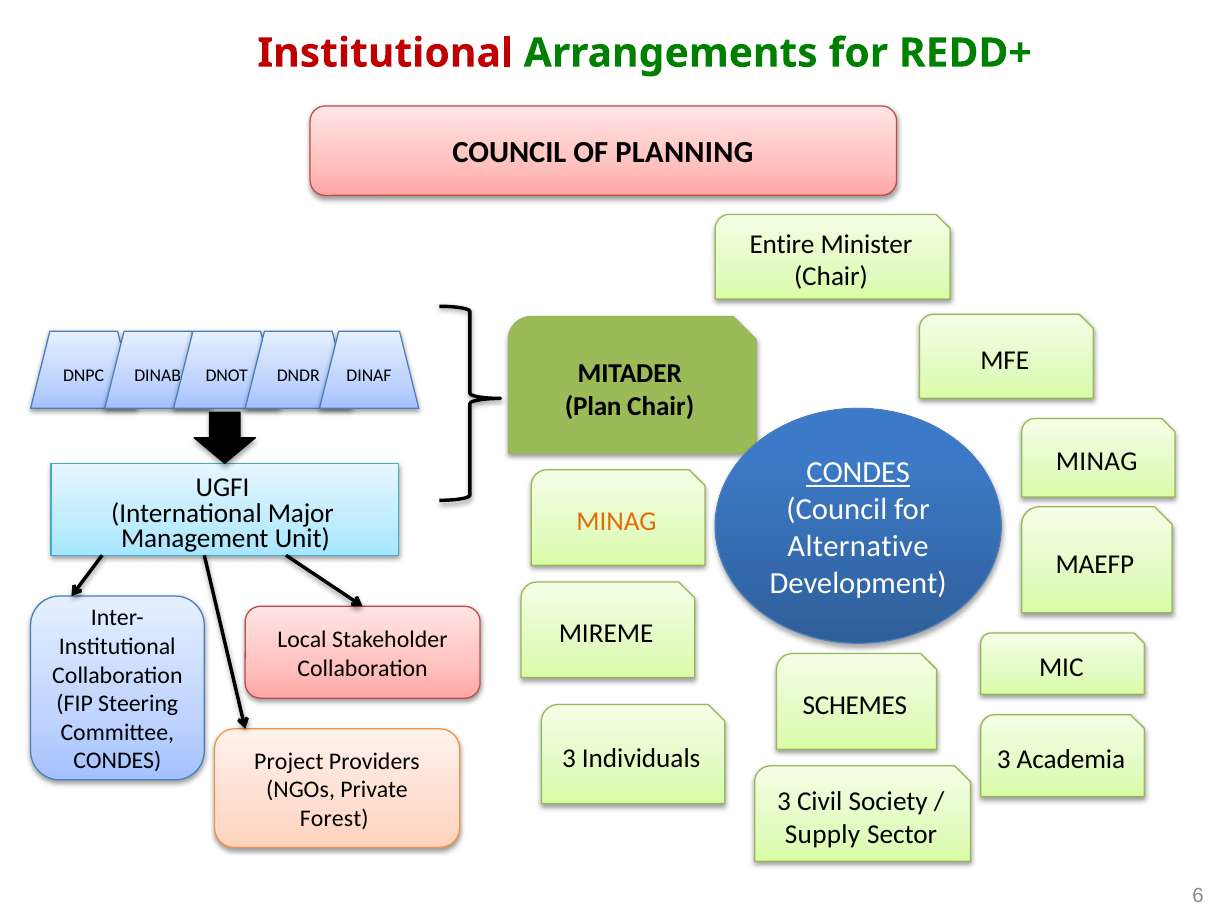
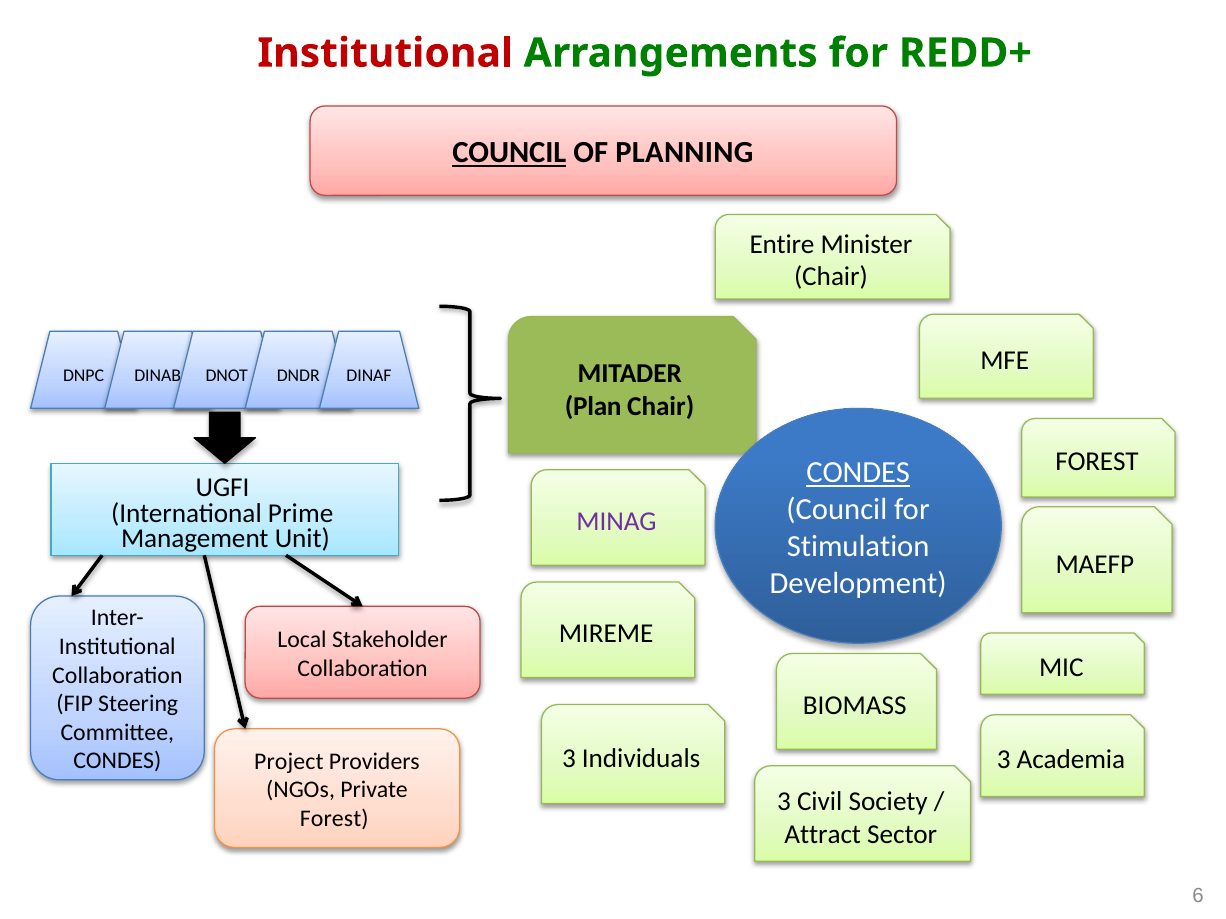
COUNCIL at (509, 153) underline: none -> present
MINAG at (1097, 462): MINAG -> FOREST
Major: Major -> Prime
MINAG at (616, 522) colour: orange -> purple
Alternative: Alternative -> Stimulation
SCHEMES: SCHEMES -> BIOMASS
Supply: Supply -> Attract
